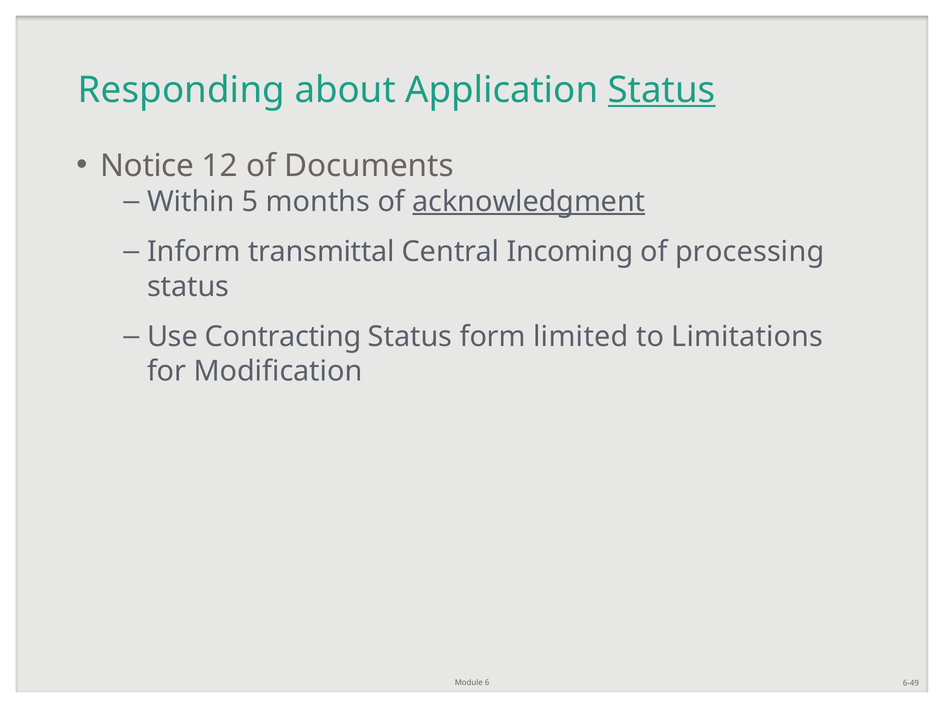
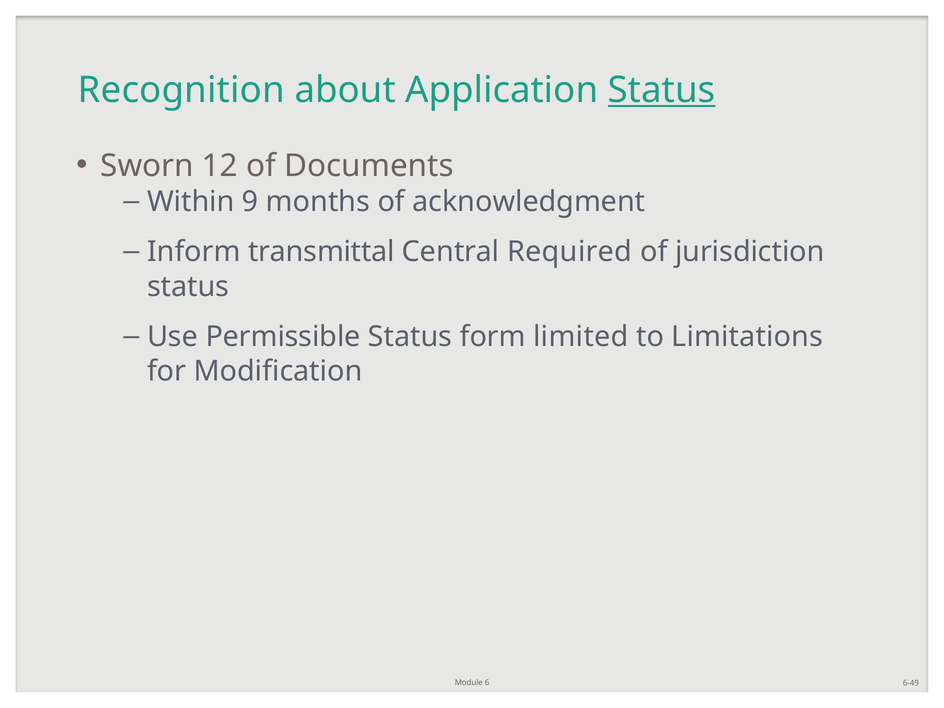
Responding: Responding -> Recognition
Notice: Notice -> Sworn
5: 5 -> 9
acknowledgment underline: present -> none
Incoming: Incoming -> Required
processing: processing -> jurisdiction
Contracting: Contracting -> Permissible
